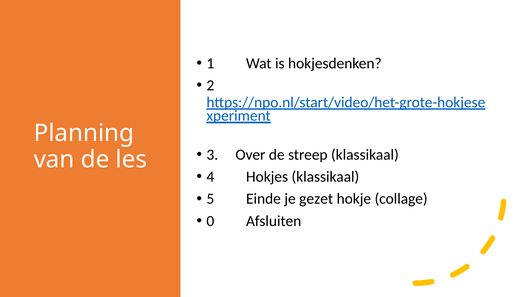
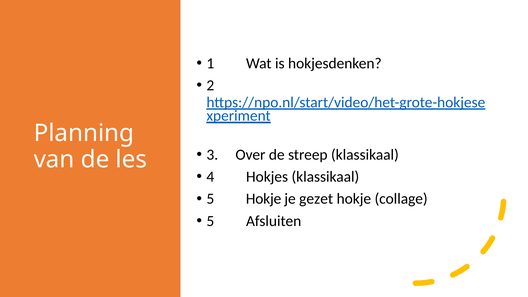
5 Einde: Einde -> Hokje
0 at (210, 221): 0 -> 5
